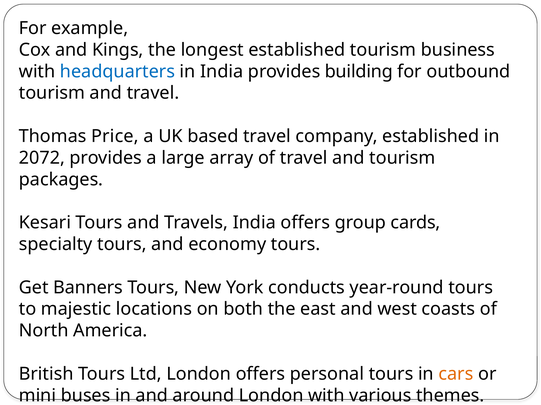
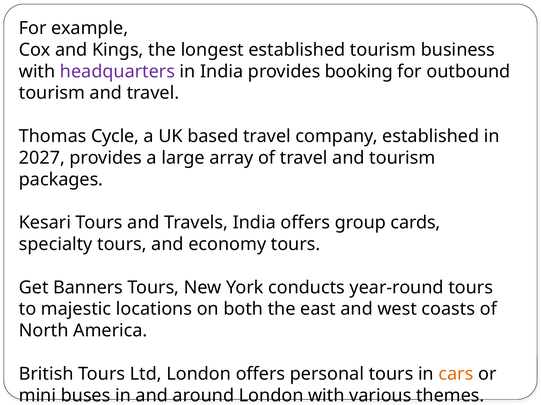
headquarters colour: blue -> purple
building: building -> booking
Price: Price -> Cycle
2072: 2072 -> 2027
